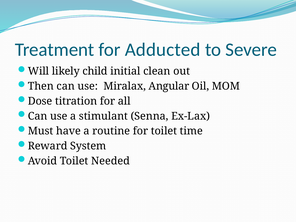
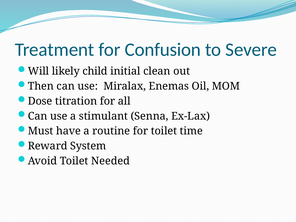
Adducted: Adducted -> Confusion
Angular: Angular -> Enemas
